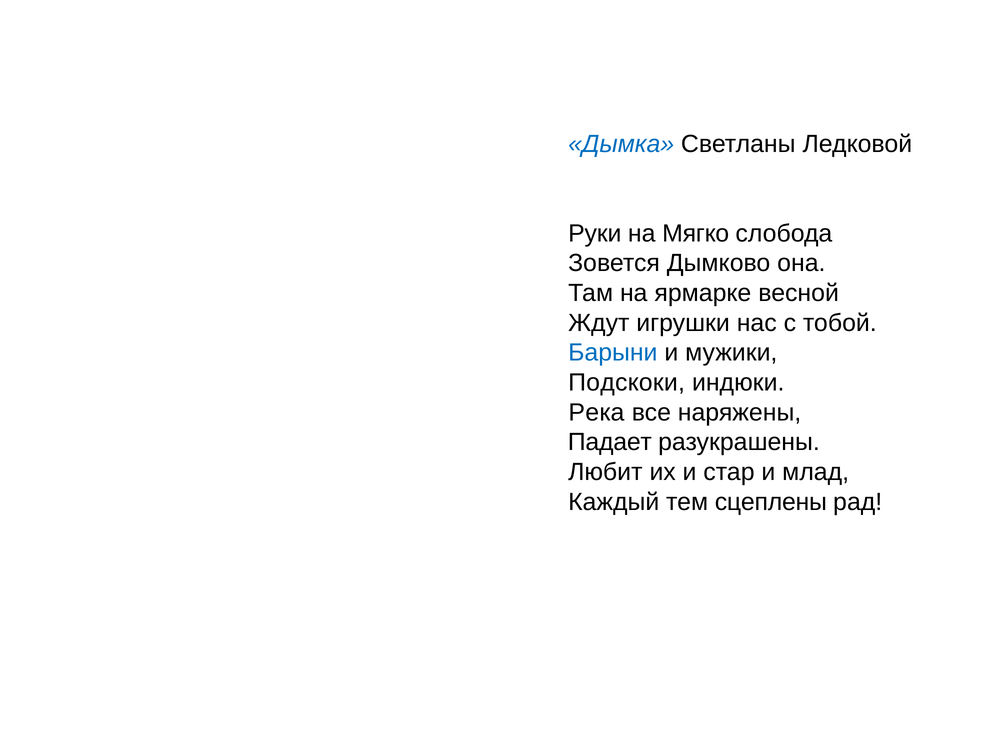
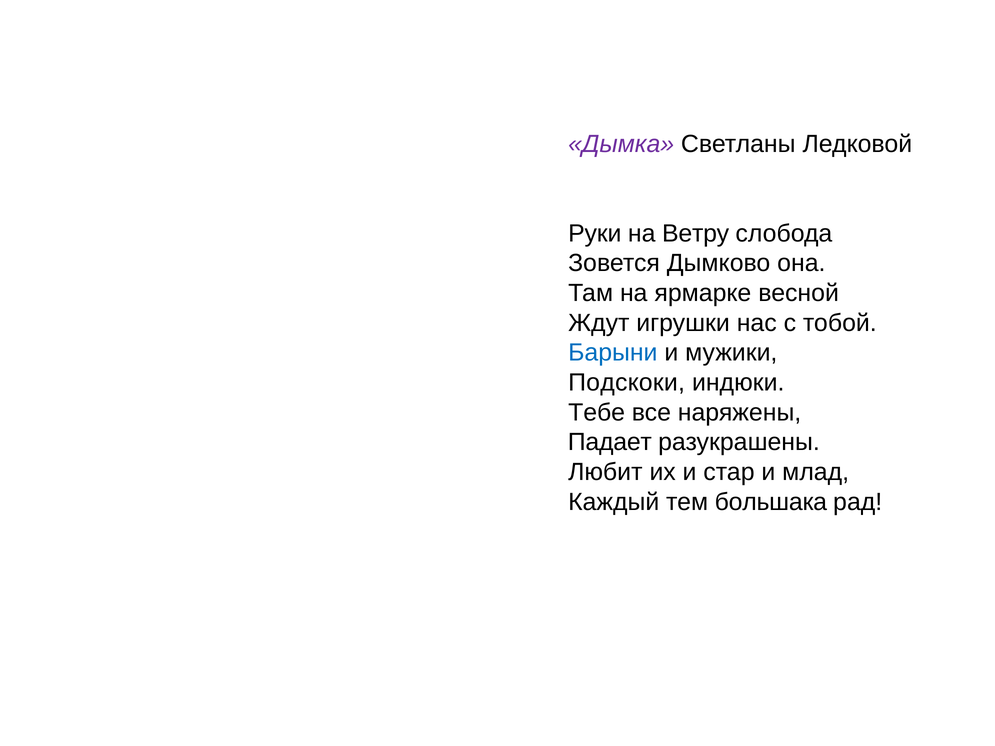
Дымка colour: blue -> purple
Мягко: Мягко -> Ветру
Река: Река -> Тебе
сцеплены: сцеплены -> большака
